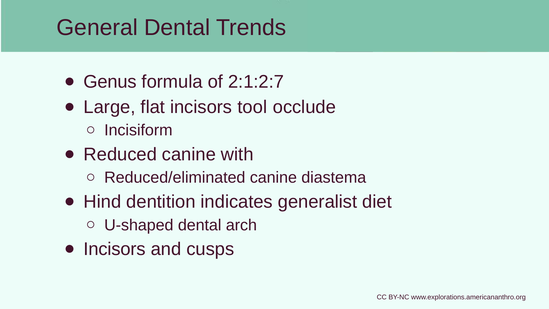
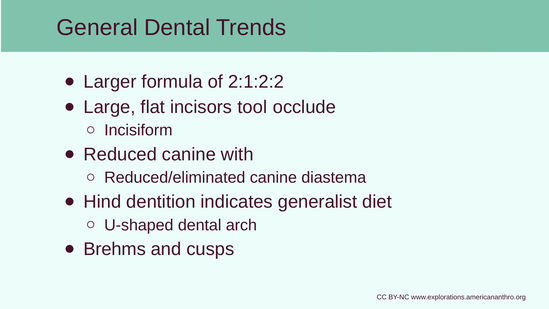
Genus: Genus -> Larger
2:1:2:7: 2:1:2:7 -> 2:1:2:2
Incisors at (115, 249): Incisors -> Brehms
